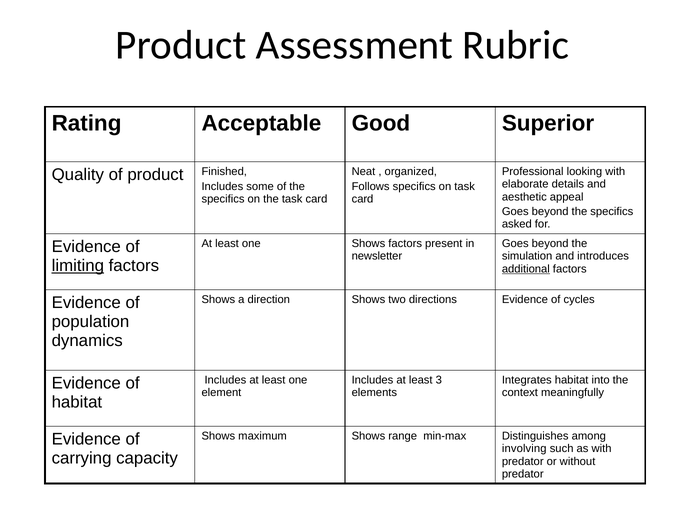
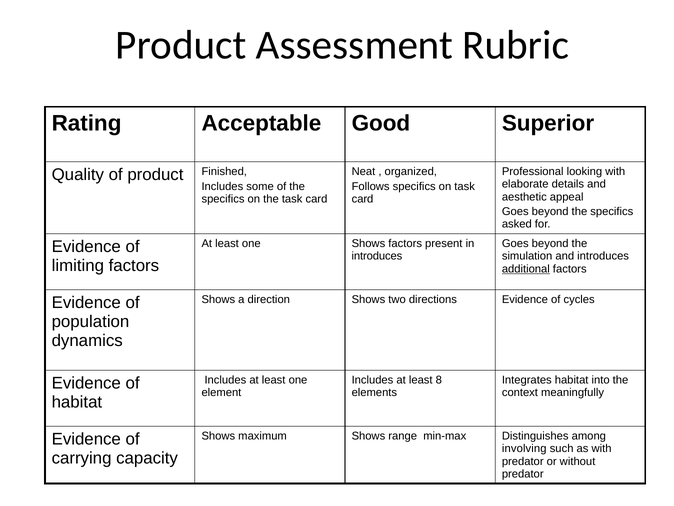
newsletter at (377, 256): newsletter -> introduces
limiting underline: present -> none
3: 3 -> 8
